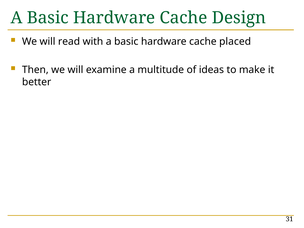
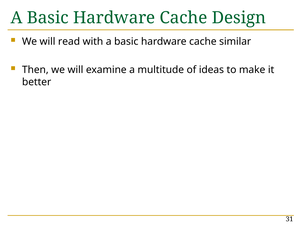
placed: placed -> similar
